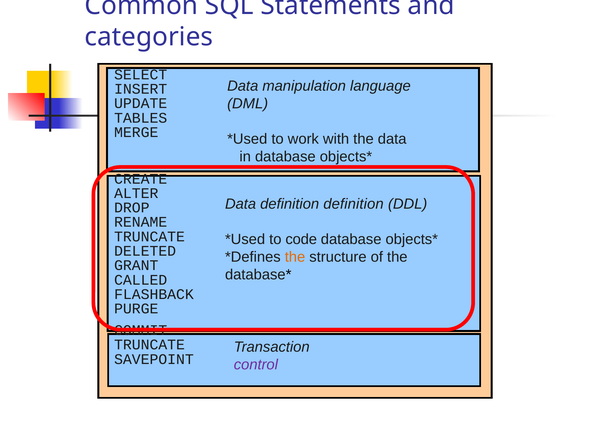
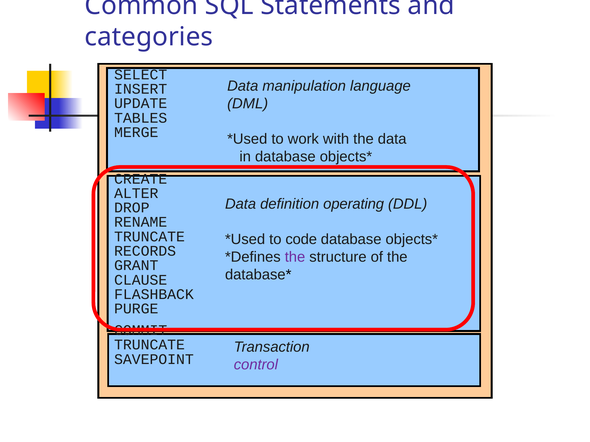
definition definition: definition -> operating
DELETED: DELETED -> RECORDS
the at (295, 257) colour: orange -> purple
CALLED: CALLED -> CLAUSE
